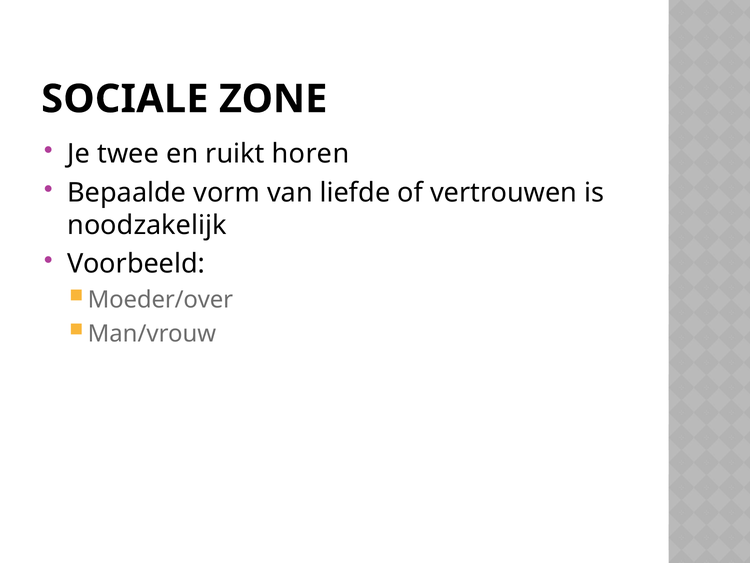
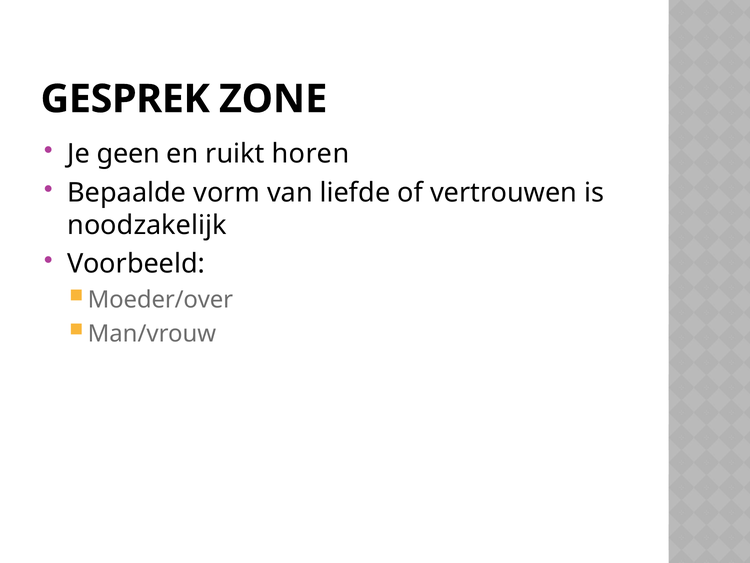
SOCIALE: SOCIALE -> GESPREK
twee: twee -> geen
